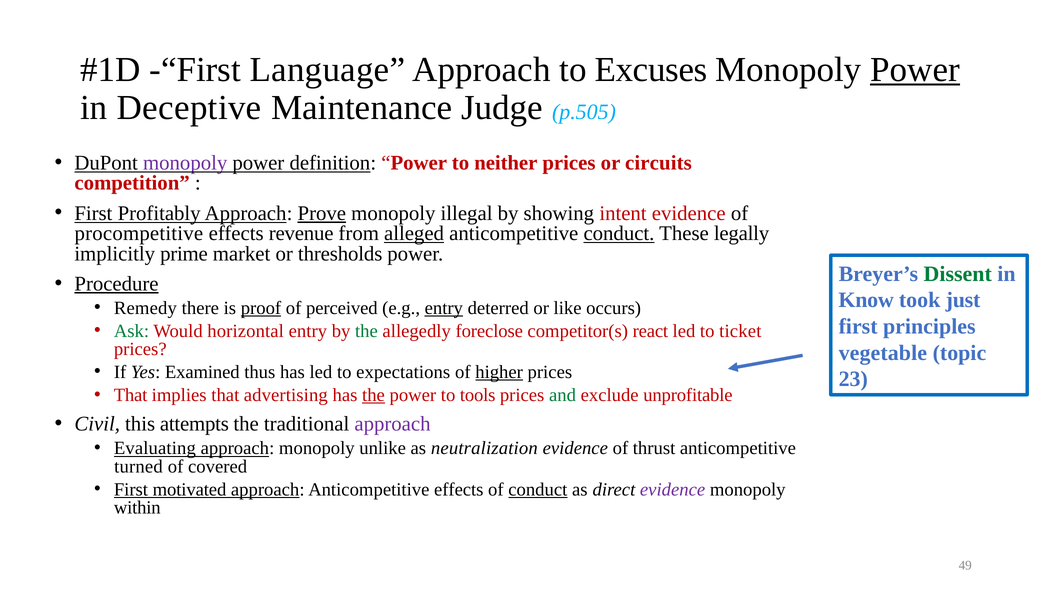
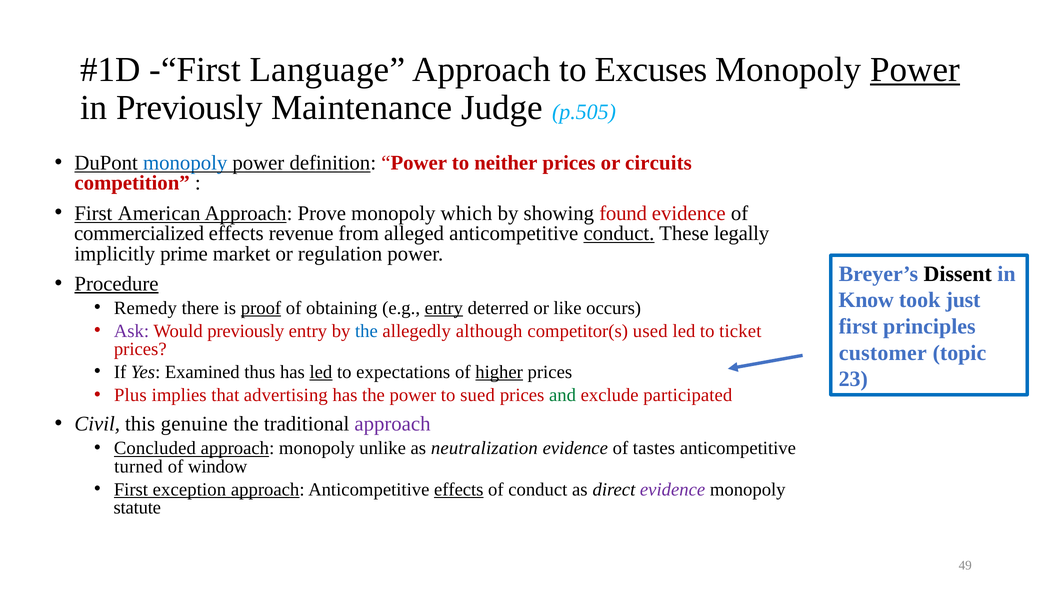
in Deceptive: Deceptive -> Previously
monopoly at (185, 163) colour: purple -> blue
Profitably: Profitably -> American
Prove underline: present -> none
illegal: illegal -> which
intent: intent -> found
procompetitive: procompetitive -> commercialized
alleged underline: present -> none
thresholds: thresholds -> regulation
Dissent colour: green -> black
perceived: perceived -> obtaining
Ask colour: green -> purple
Would horizontal: horizontal -> previously
the at (366, 331) colour: green -> blue
foreclose: foreclose -> although
react: react -> used
vegetable: vegetable -> customer
led at (321, 372) underline: none -> present
That at (131, 395): That -> Plus
the at (373, 395) underline: present -> none
tools: tools -> sued
unprofitable: unprofitable -> participated
attempts: attempts -> genuine
Evaluating: Evaluating -> Concluded
thrust: thrust -> tastes
covered: covered -> window
motivated: motivated -> exception
effects at (459, 489) underline: none -> present
conduct at (538, 489) underline: present -> none
within: within -> statute
